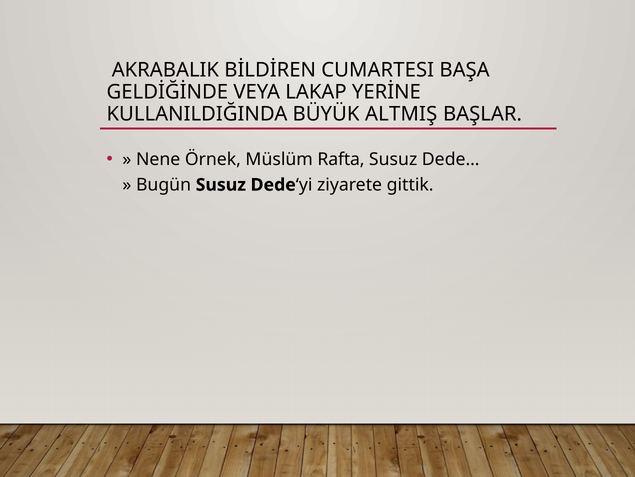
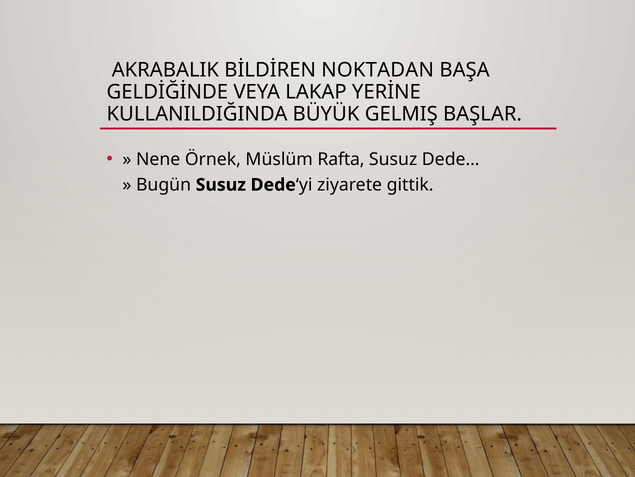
CUMARTESI: CUMARTESI -> NOKTADAN
ALTMIŞ: ALTMIŞ -> GELMIŞ
